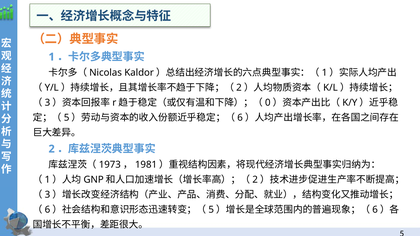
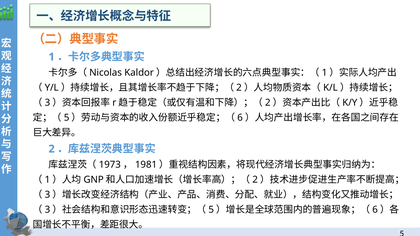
0 at (268, 103): 0 -> 2
6 at (47, 210): 6 -> 3
